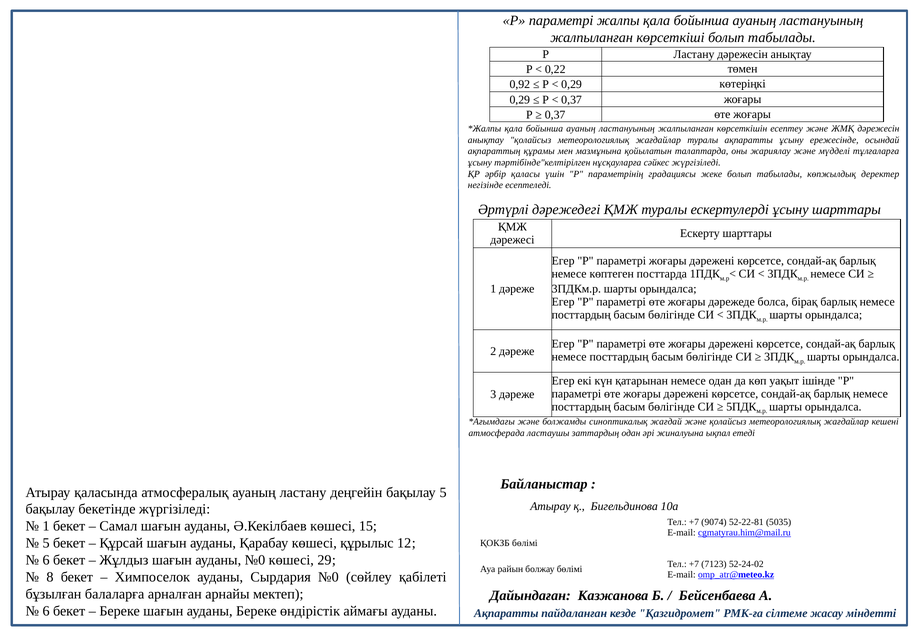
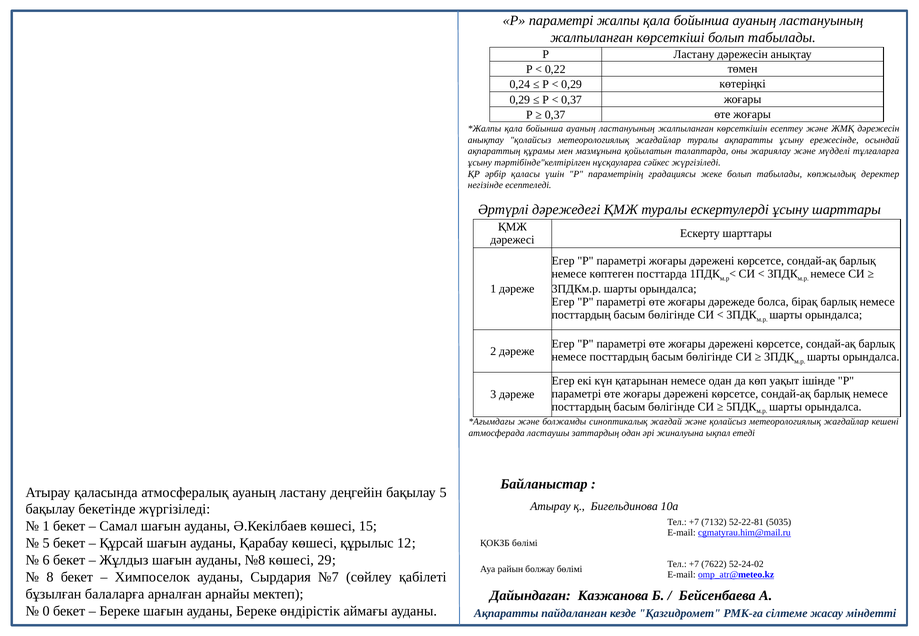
0,92: 0,92 -> 0,24
9074: 9074 -> 7132
ауданы №0: №0 -> №8
7123: 7123 -> 7622
Сырдария №0: №0 -> №7
6 at (46, 611): 6 -> 0
